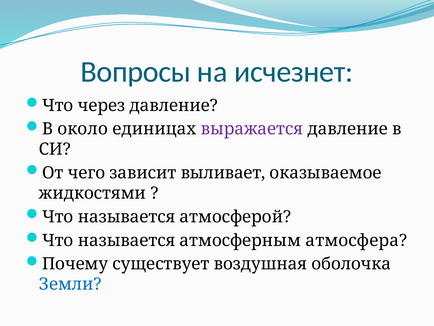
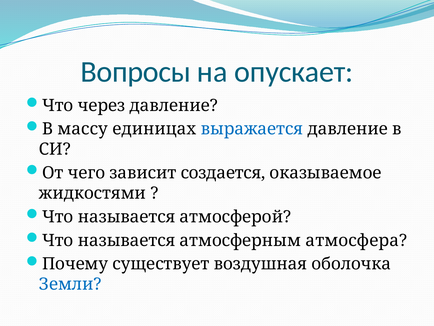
исчезнет: исчезнет -> опускает
около: около -> массу
выражается colour: purple -> blue
выливает: выливает -> создается
